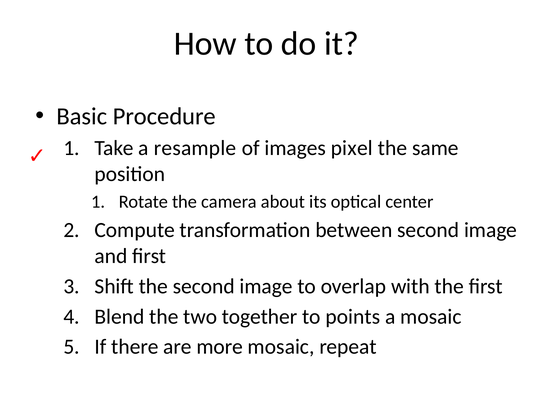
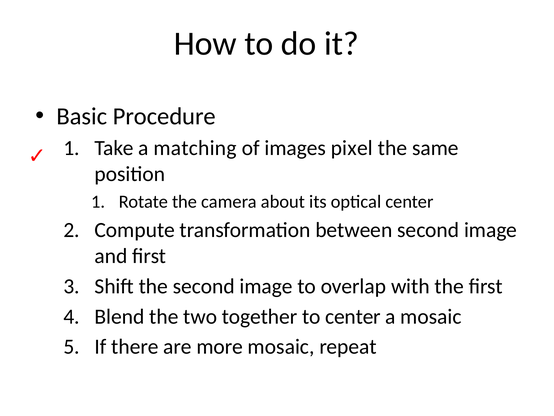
resample: resample -> matching
to points: points -> center
